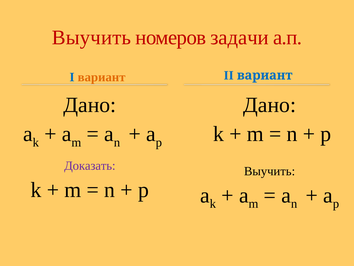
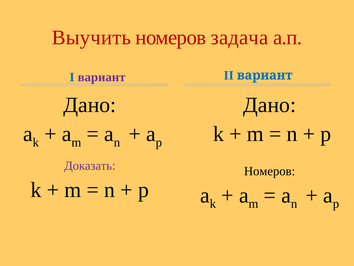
задачи: задачи -> задача
вариант at (102, 77) colour: orange -> purple
Выучить at (270, 171): Выучить -> Номеров
